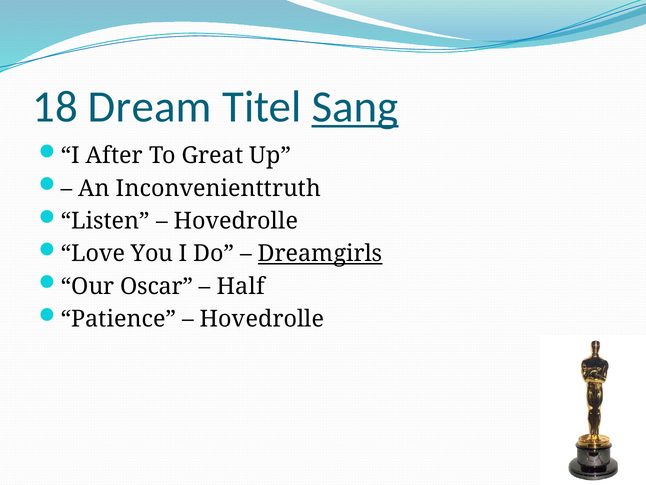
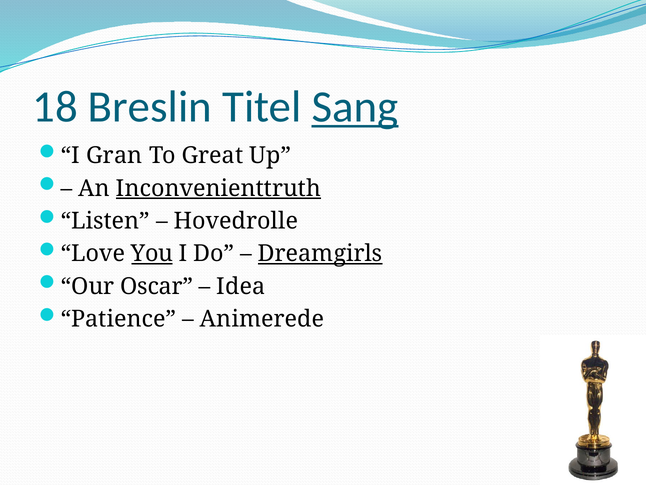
Dream: Dream -> Breslin
After: After -> Gran
Inconvenienttruth underline: none -> present
You underline: none -> present
Half: Half -> Idea
Hovedrolle at (262, 319): Hovedrolle -> Animerede
